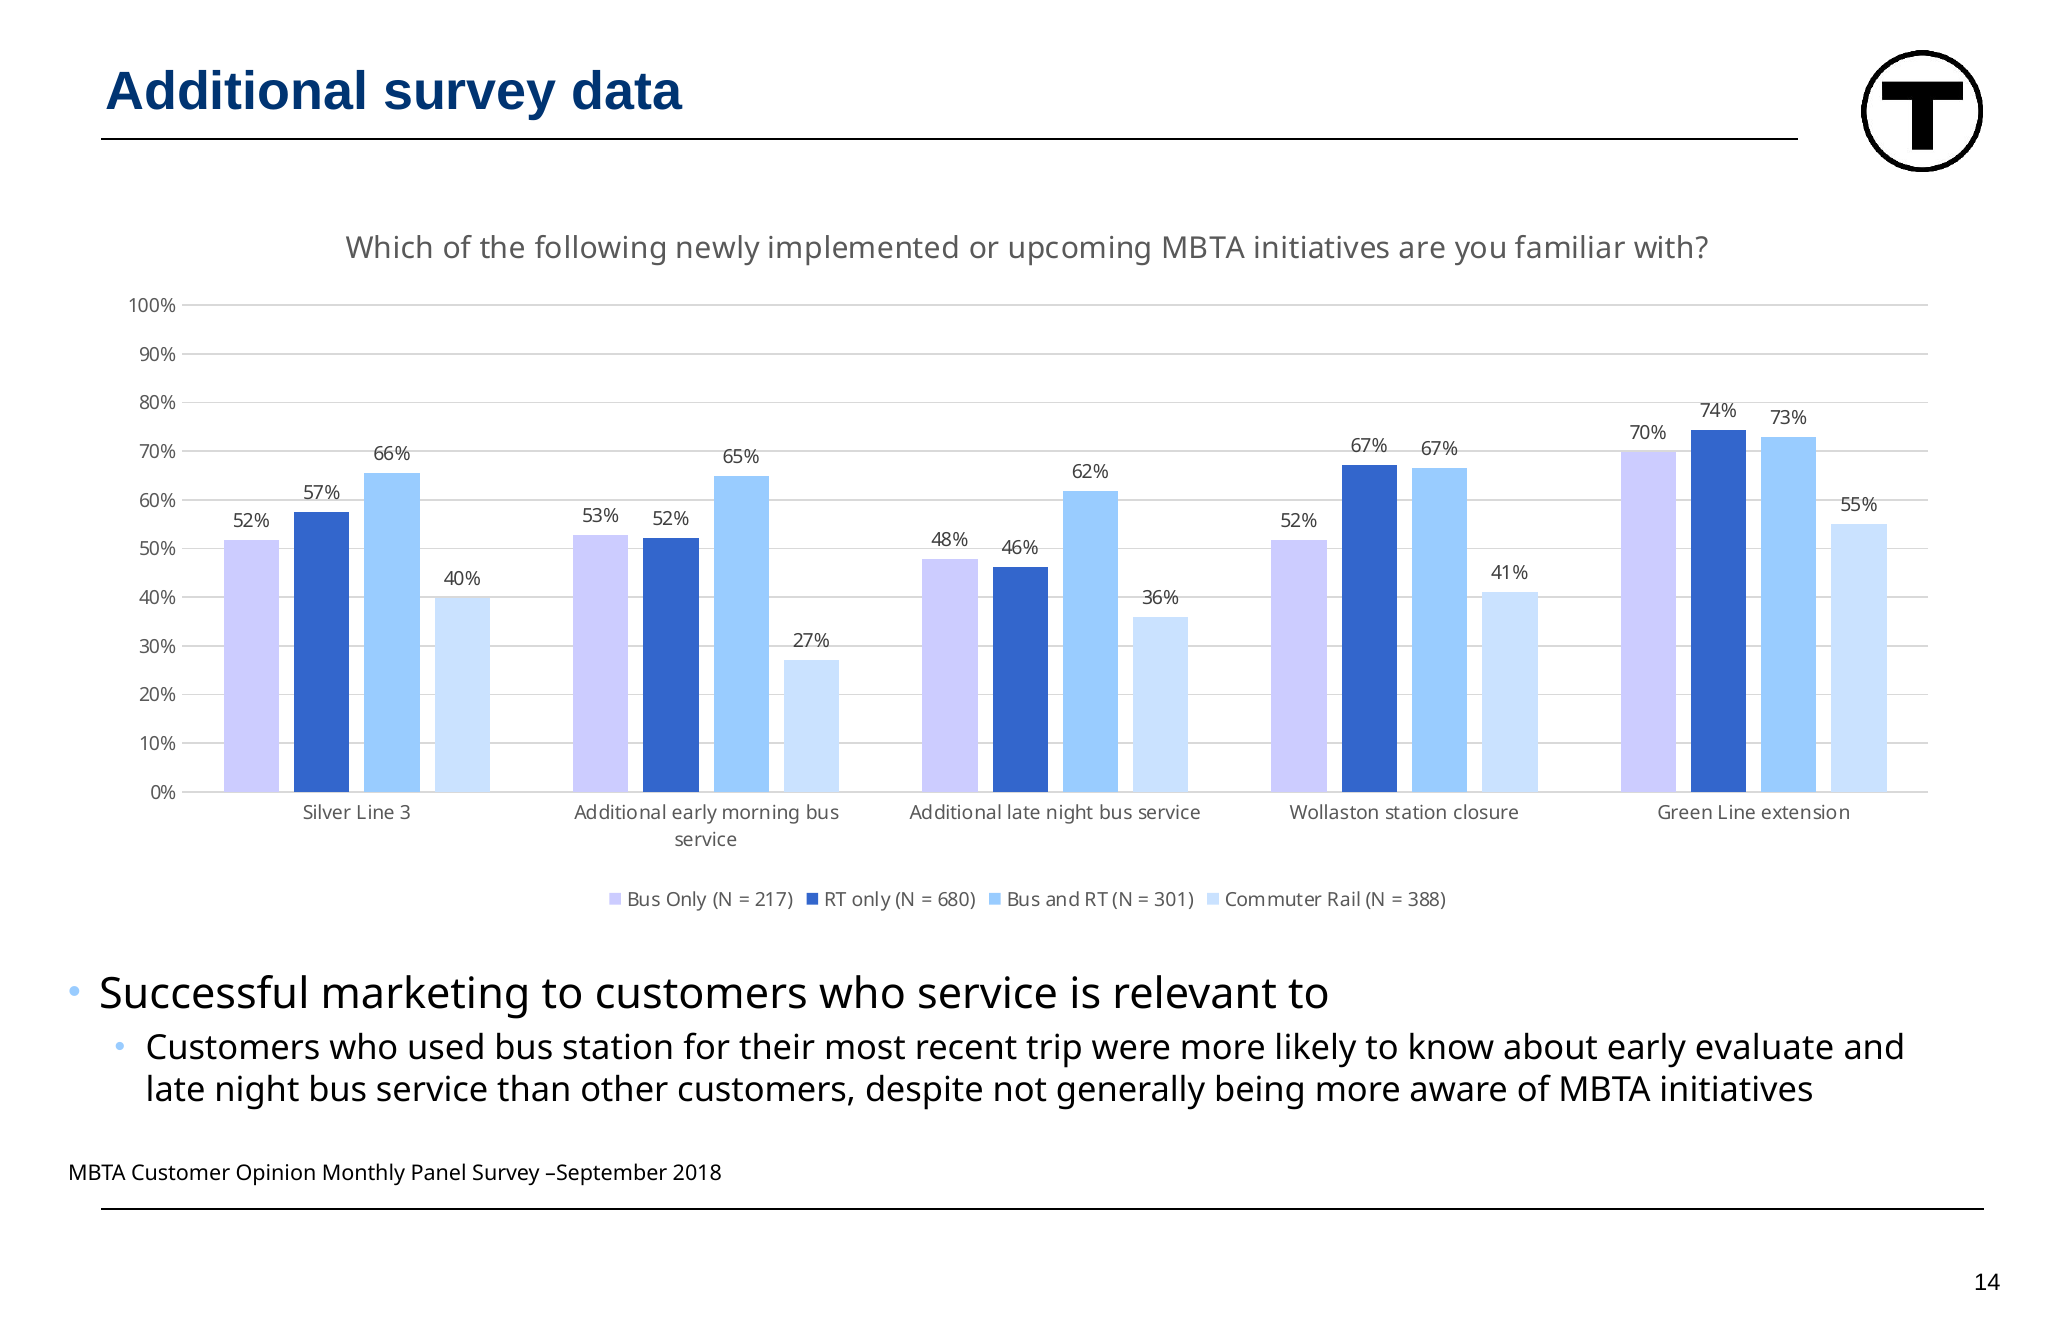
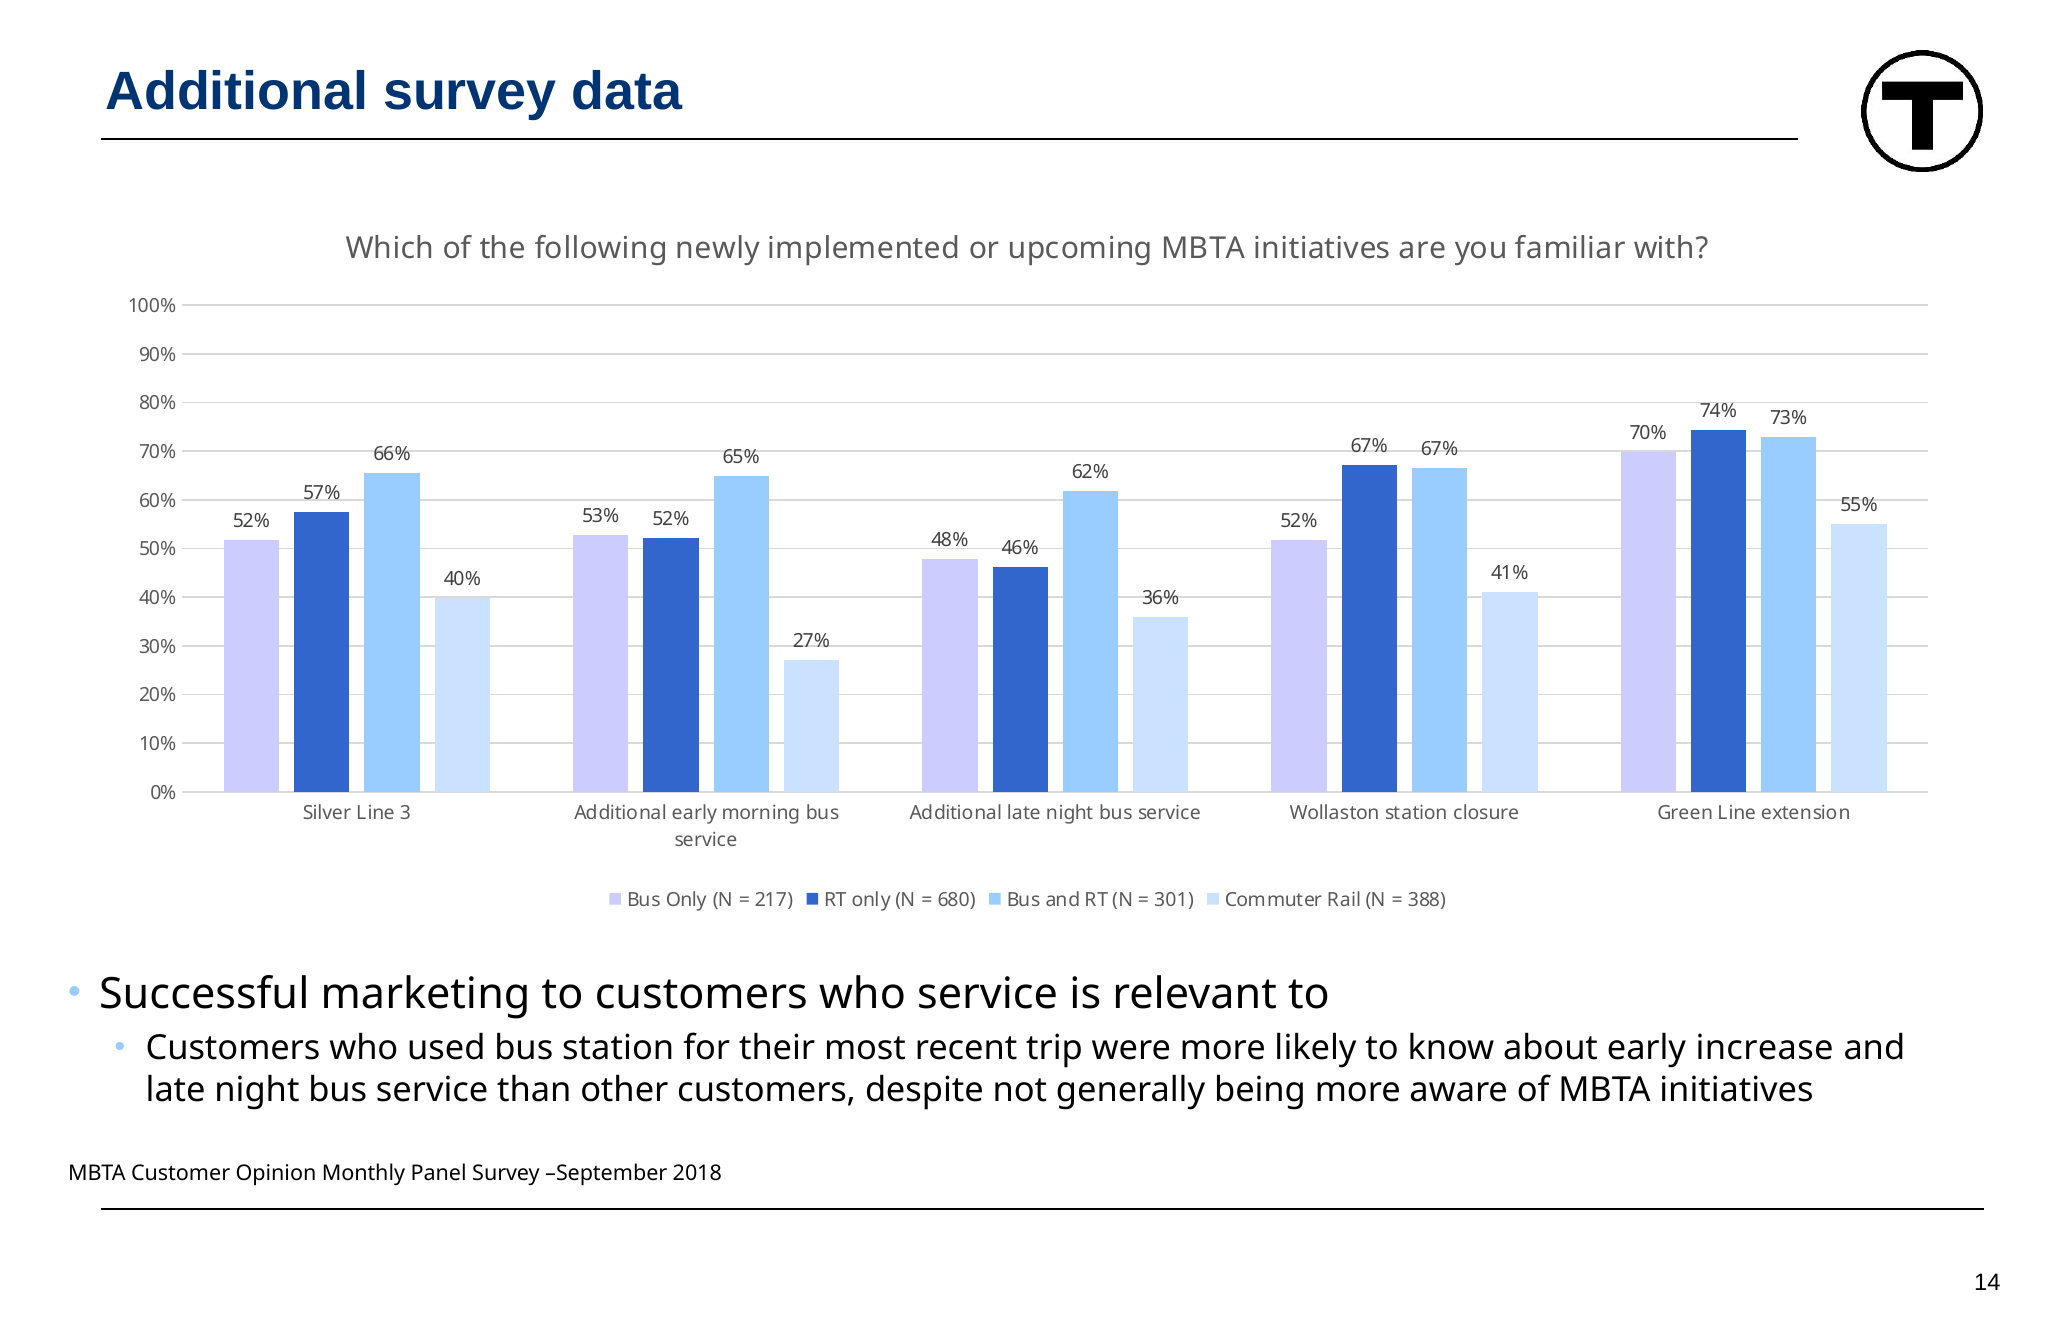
evaluate: evaluate -> increase
